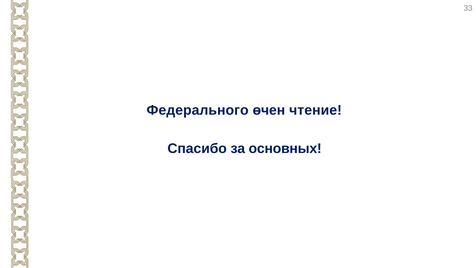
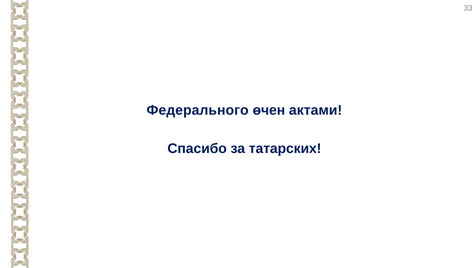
чтение: чтение -> актами
основных: основных -> татарских
